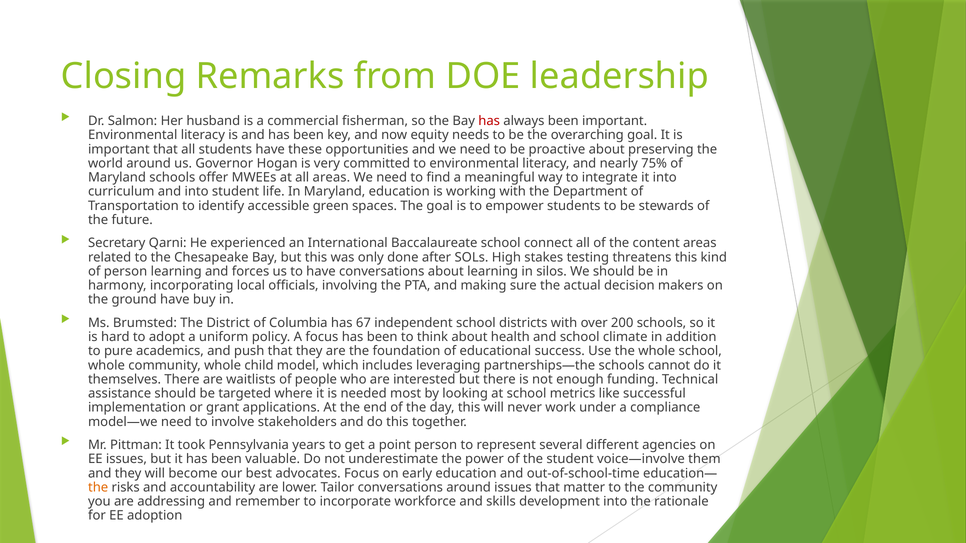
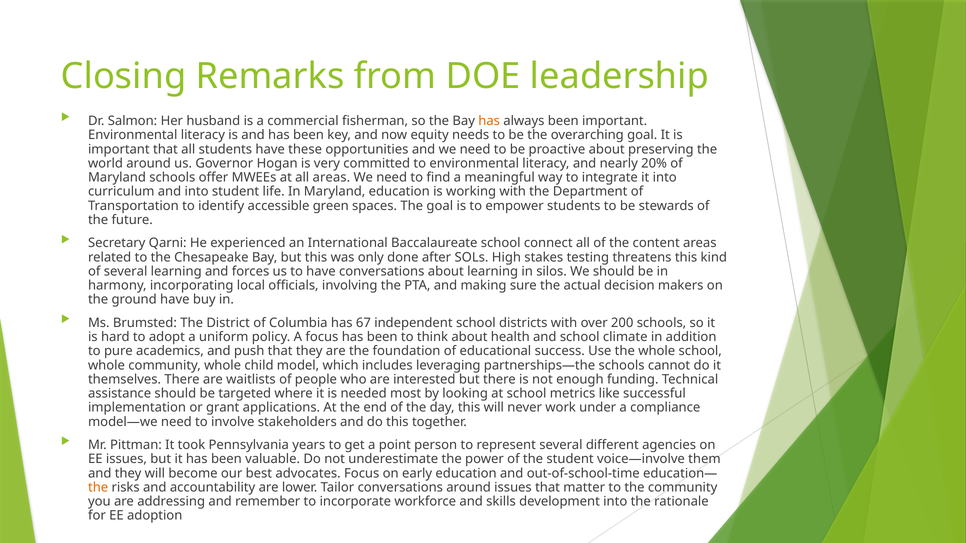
has at (489, 121) colour: red -> orange
75%: 75% -> 20%
of person: person -> several
